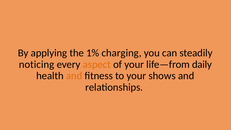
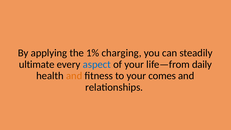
noticing: noticing -> ultimate
aspect colour: orange -> blue
shows: shows -> comes
